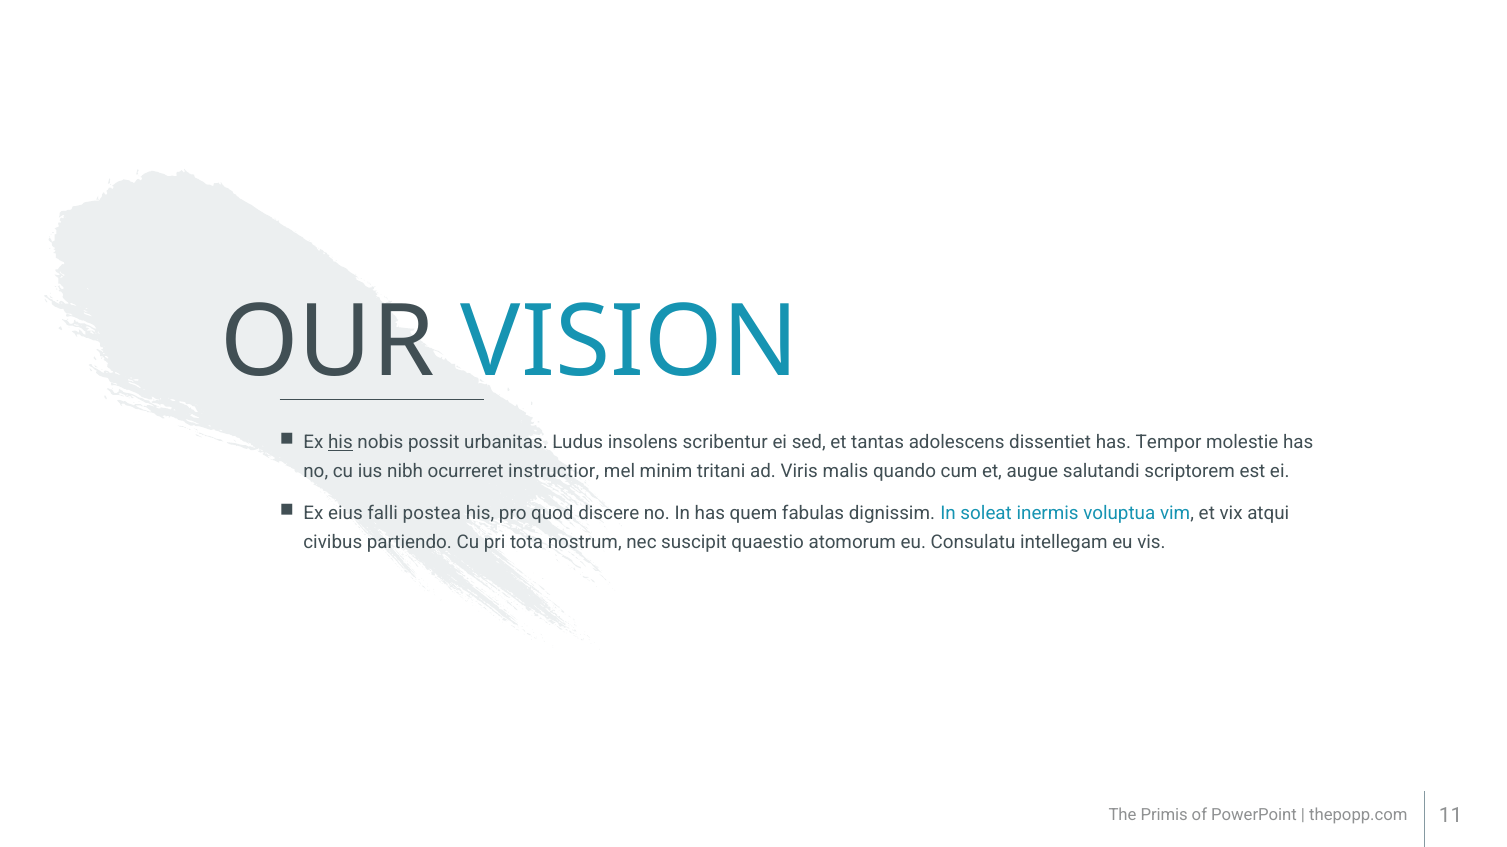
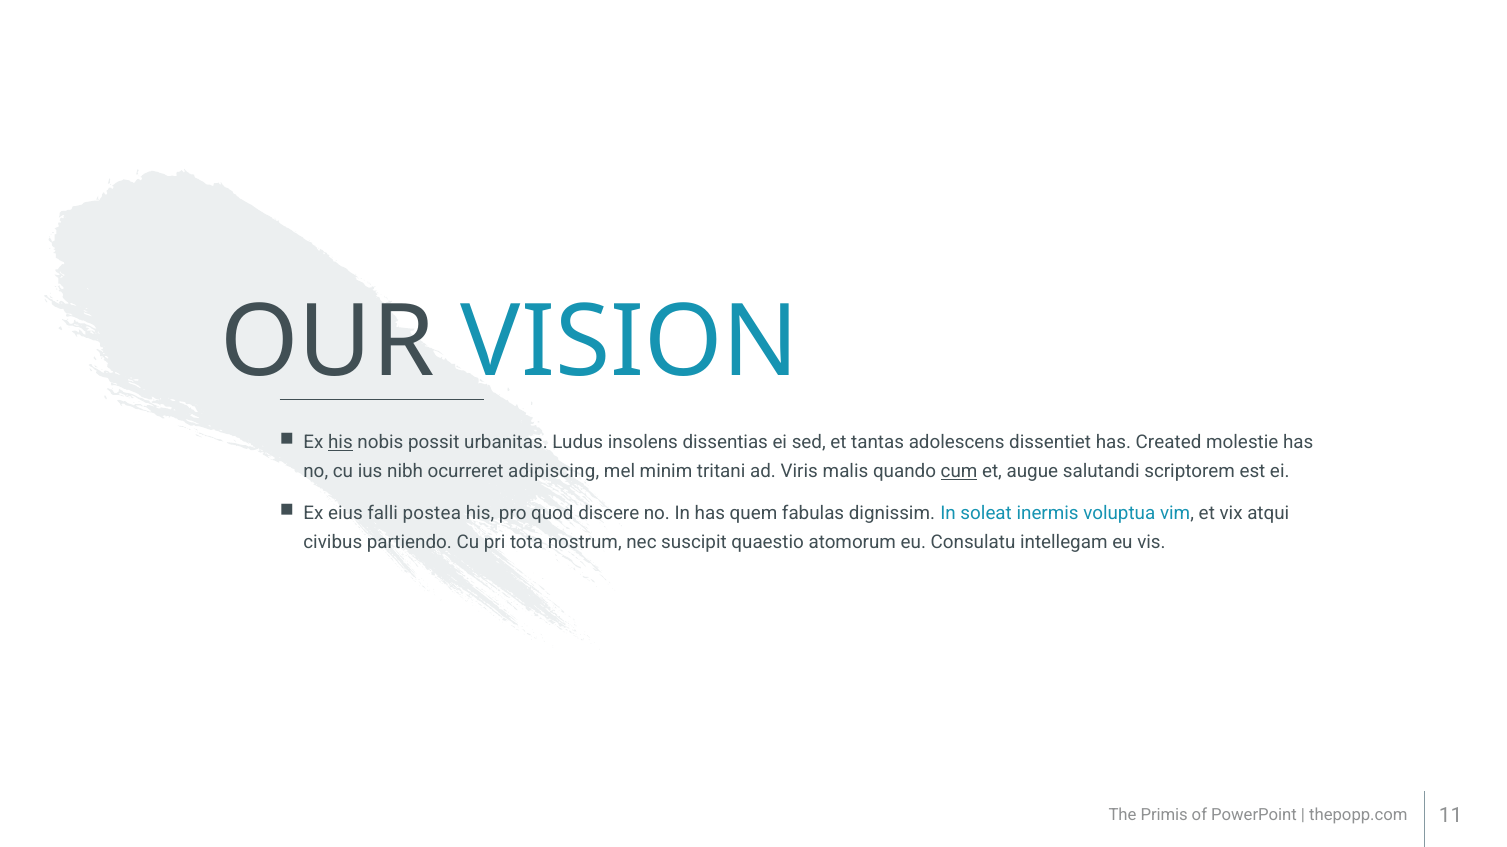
scribentur: scribentur -> dissentias
Tempor: Tempor -> Created
instructior: instructior -> adipiscing
cum underline: none -> present
